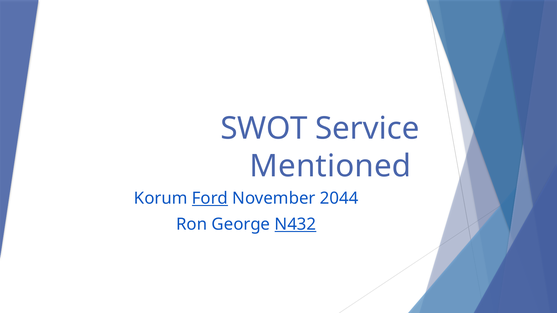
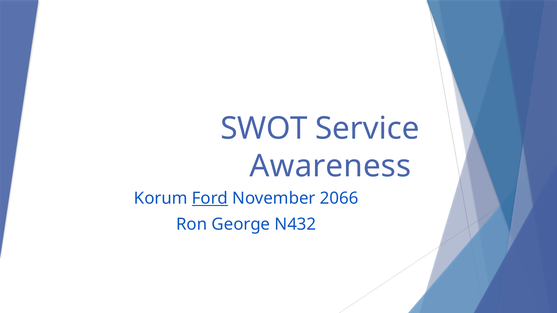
Mentioned: Mentioned -> Awareness
2044: 2044 -> 2066
N432 underline: present -> none
